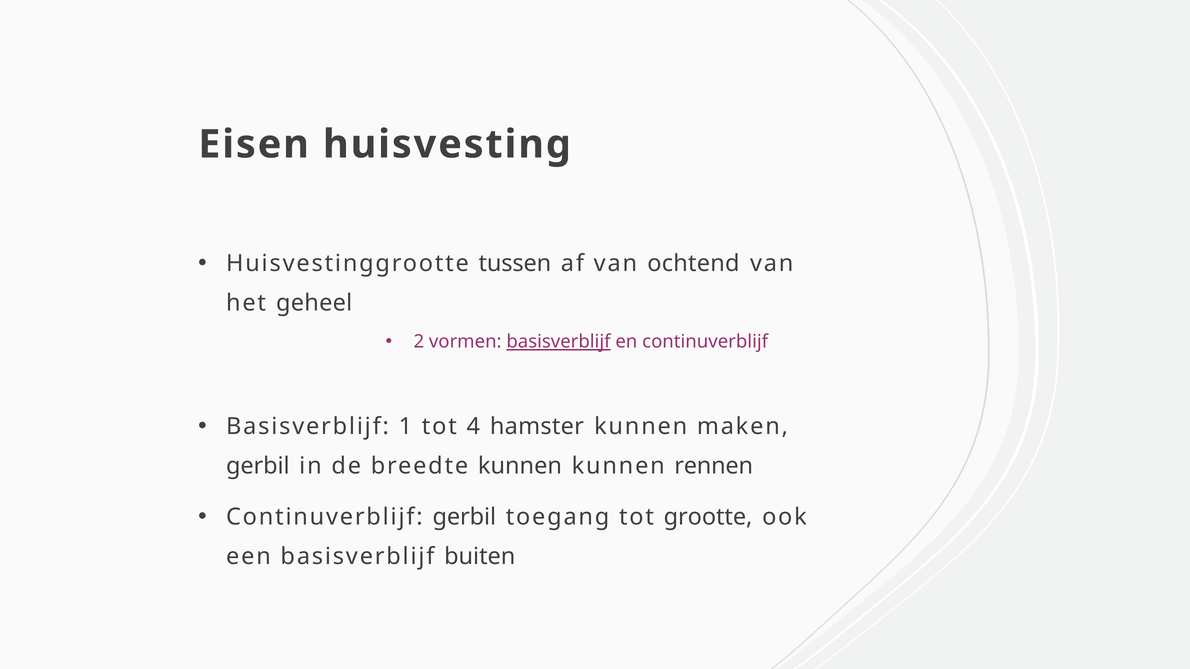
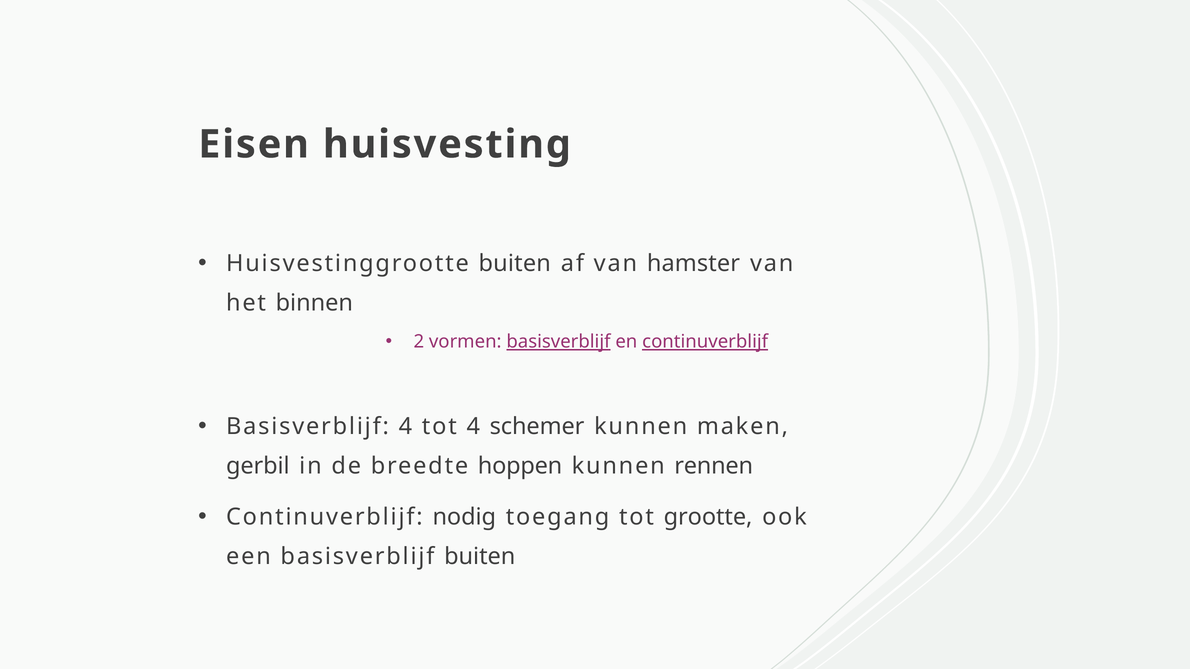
Huisvestinggrootte tussen: tussen -> buiten
ochtend: ochtend -> hamster
geheel: geheel -> binnen
continuverblijf at (705, 342) underline: none -> present
Basisverblijf 1: 1 -> 4
hamster: hamster -> schemer
breedte kunnen: kunnen -> hoppen
Continuverblijf gerbil: gerbil -> nodig
